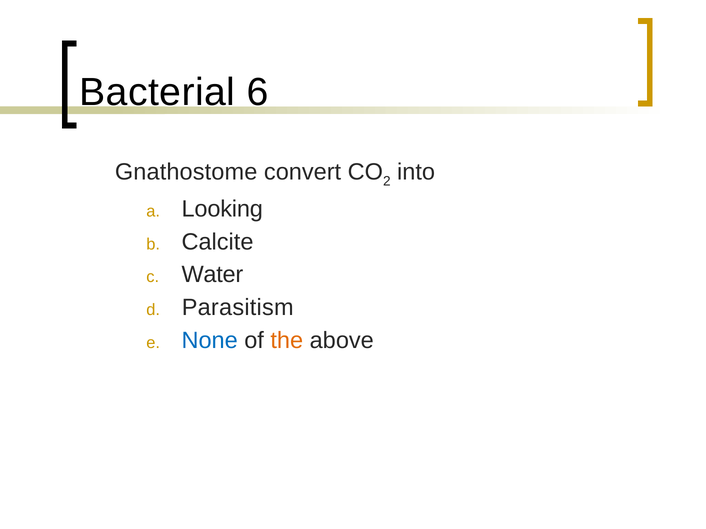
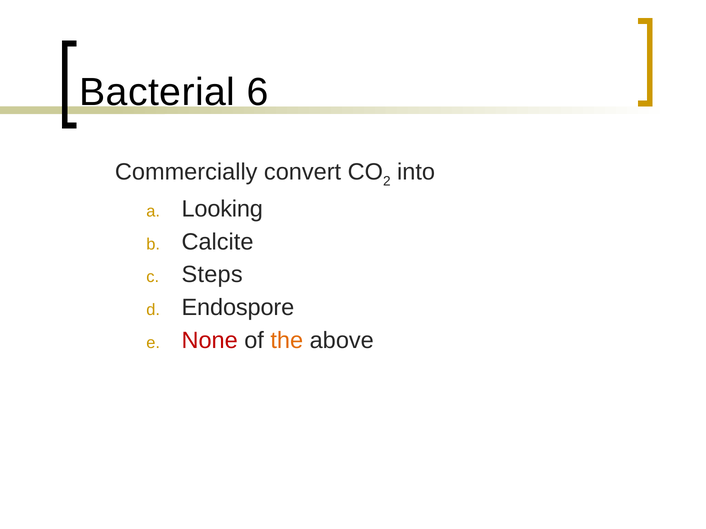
Gnathostome: Gnathostome -> Commercially
Water: Water -> Steps
Parasitism: Parasitism -> Endospore
None colour: blue -> red
